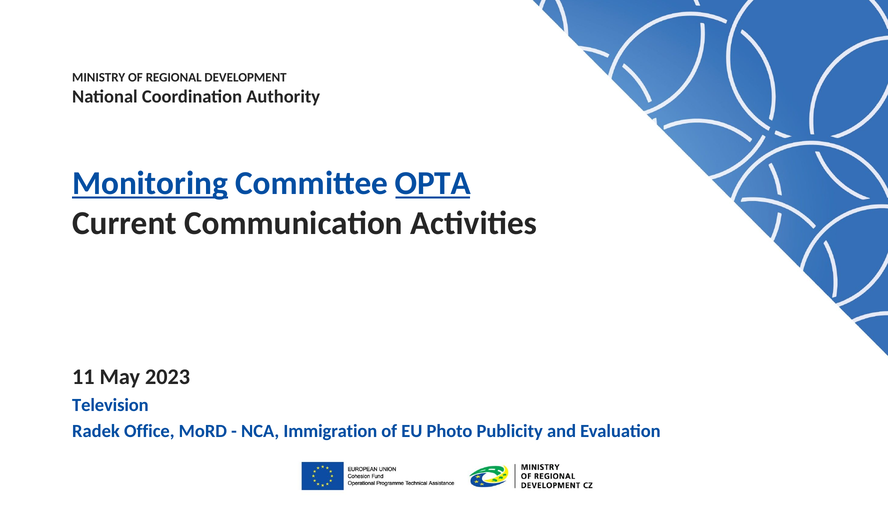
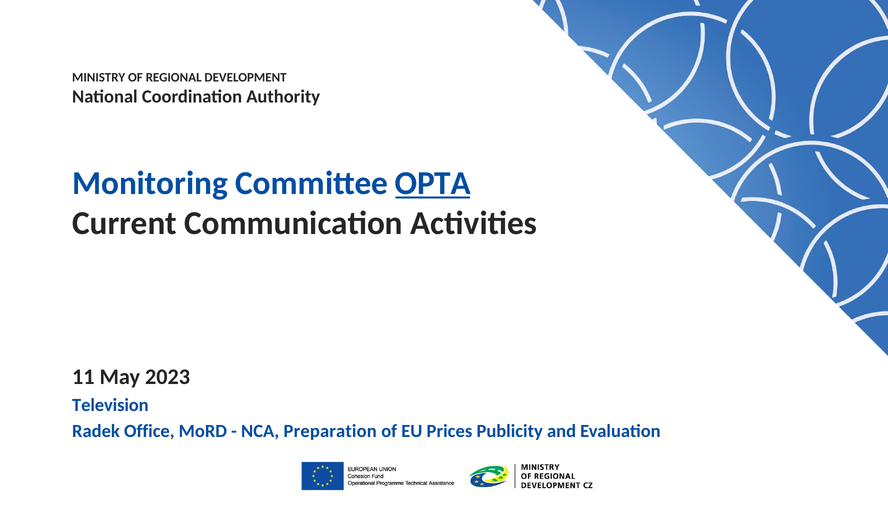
Monitoring underline: present -> none
Immigration: Immigration -> Preparation
Photo: Photo -> Prices
